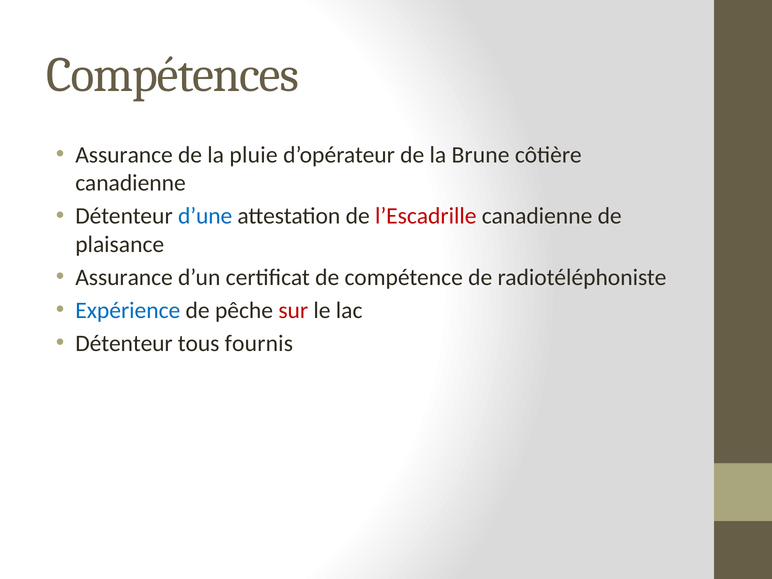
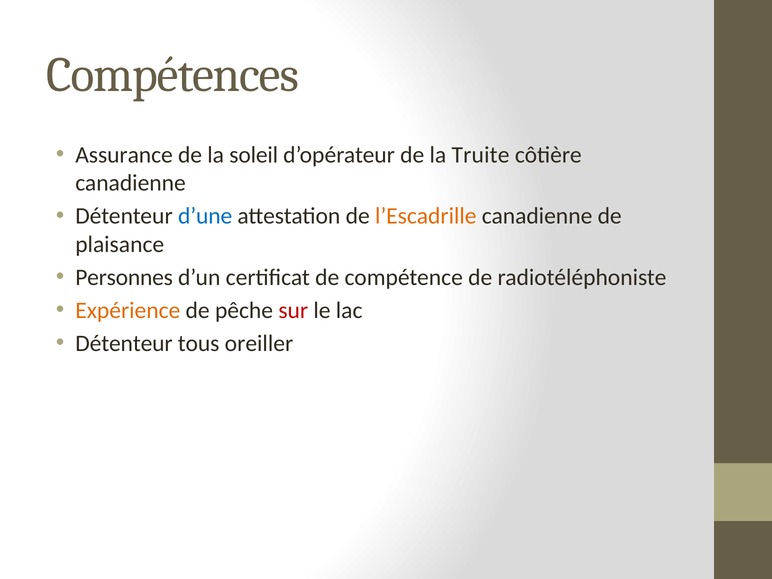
pluie: pluie -> soleil
Brune: Brune -> Truite
l’Escadrille colour: red -> orange
Assurance at (124, 277): Assurance -> Personnes
Expérience colour: blue -> orange
fournis: fournis -> oreiller
